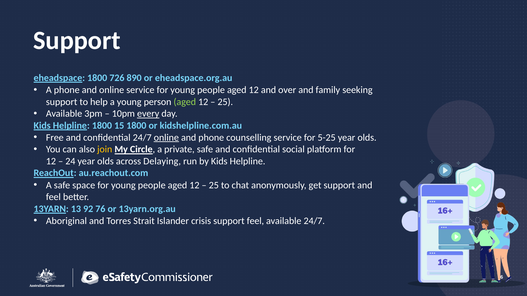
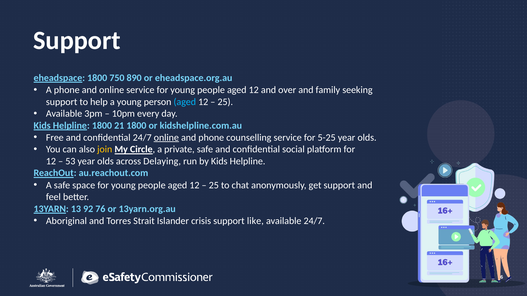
726: 726 -> 750
aged at (185, 102) colour: light green -> light blue
every underline: present -> none
15: 15 -> 21
24: 24 -> 53
support feel: feel -> like
